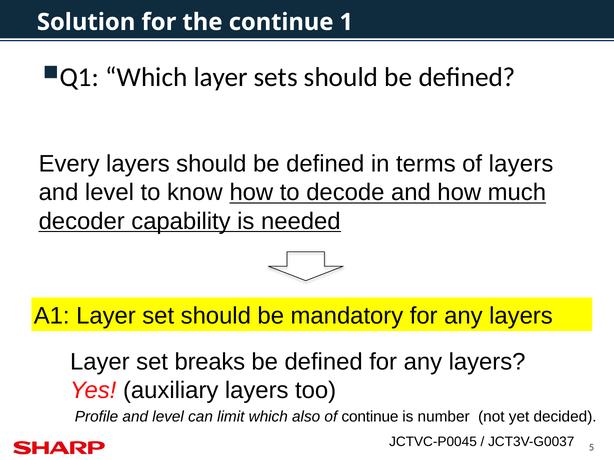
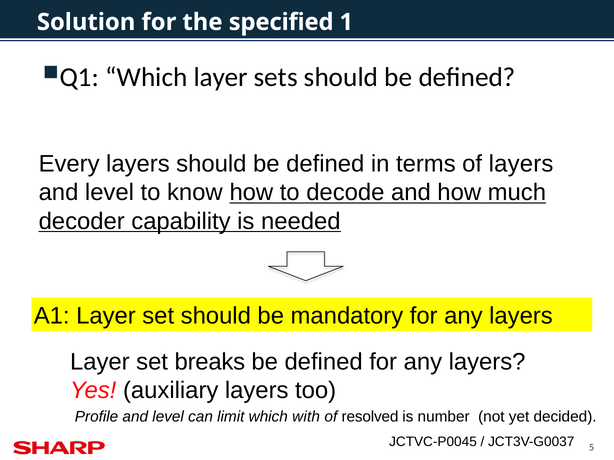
the continue: continue -> specified
also: also -> with
of continue: continue -> resolved
